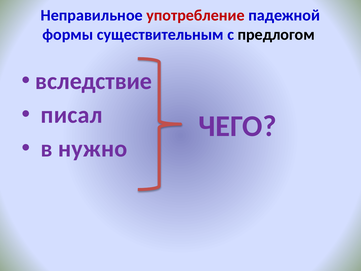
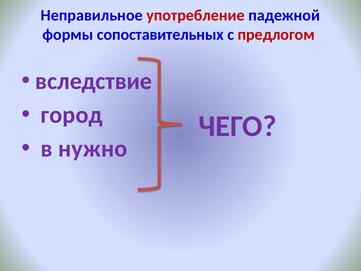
существительным: существительным -> сопоставительных
предлогом colour: black -> red
писал: писал -> город
